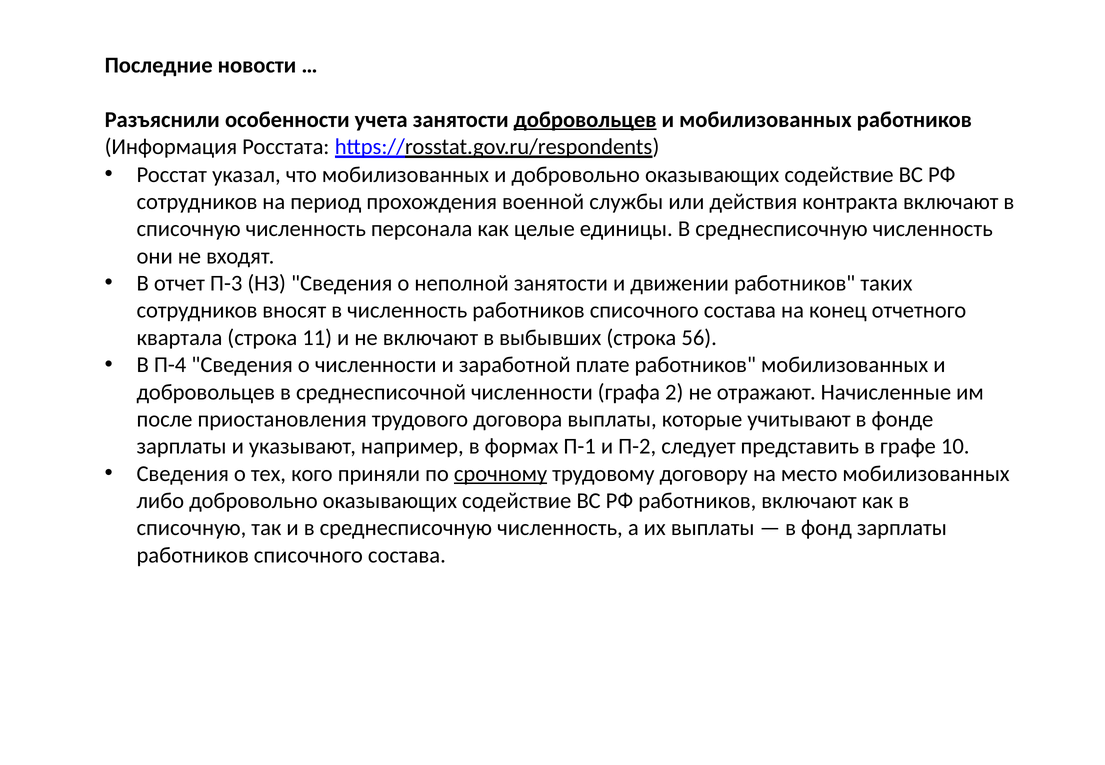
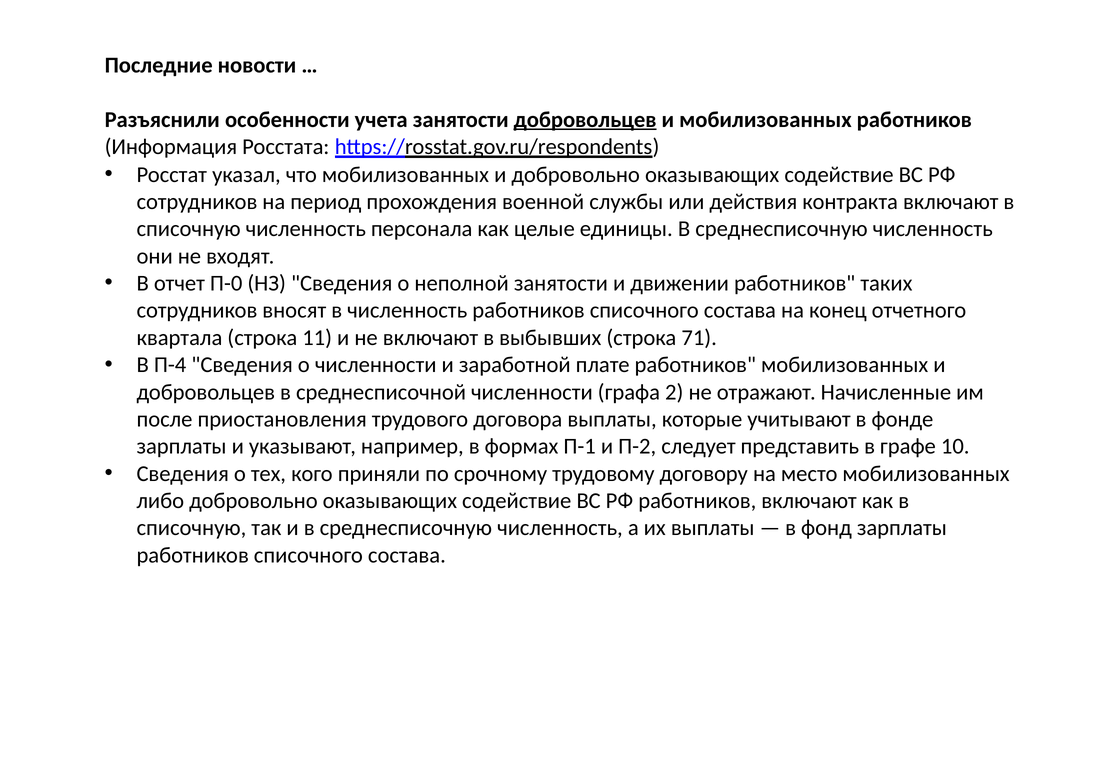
П-3: П-3 -> П-0
56: 56 -> 71
срочному underline: present -> none
